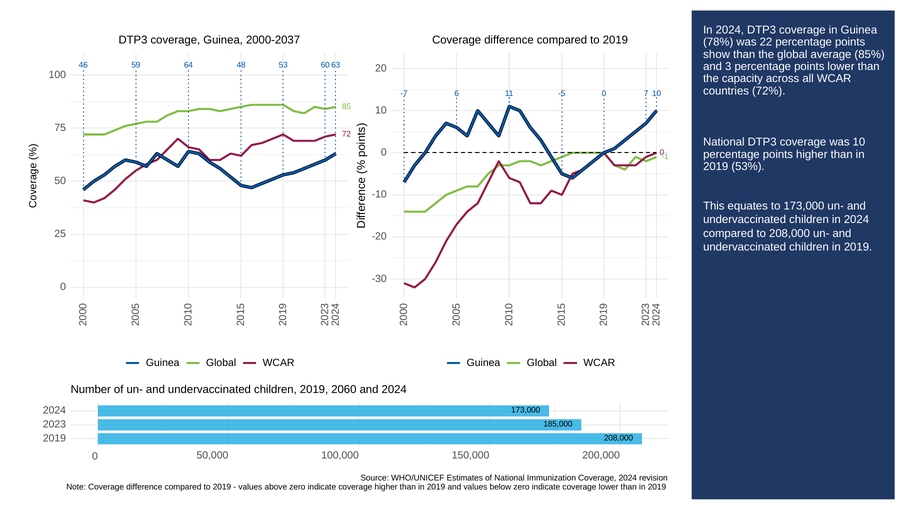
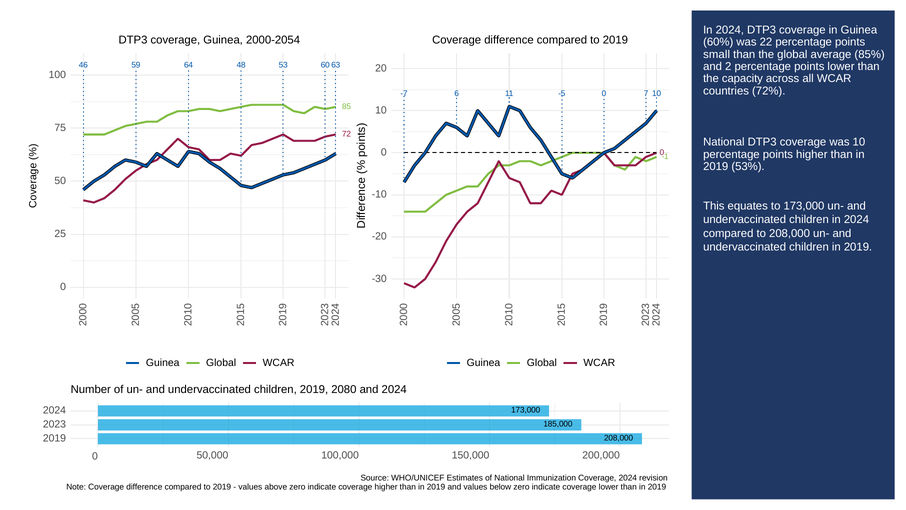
2000-2037: 2000-2037 -> 2000-2054
78%: 78% -> 60%
show: show -> small
and 3: 3 -> 2
2060: 2060 -> 2080
